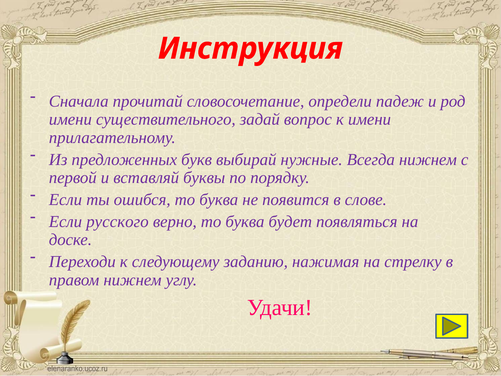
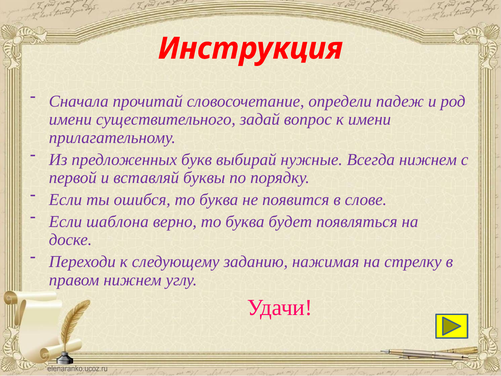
русского: русского -> шаблона
